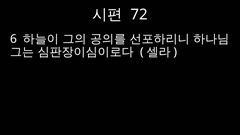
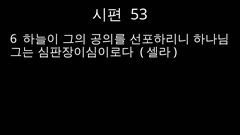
72: 72 -> 53
